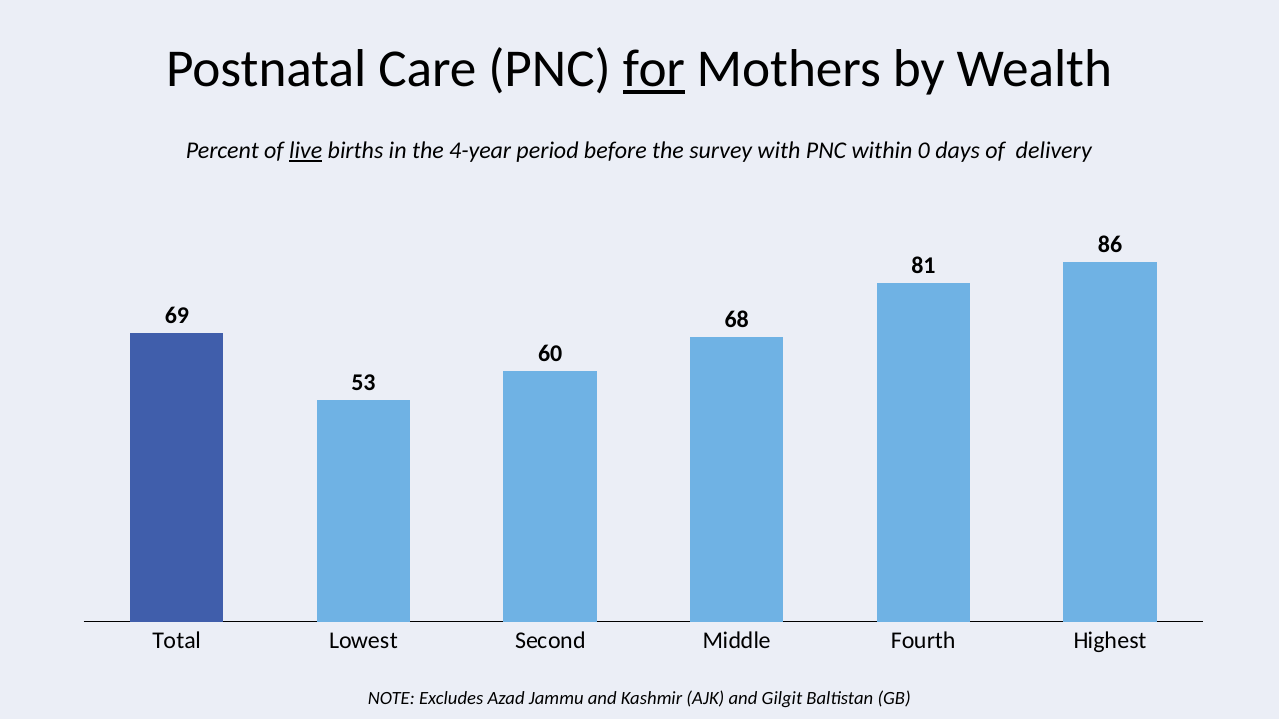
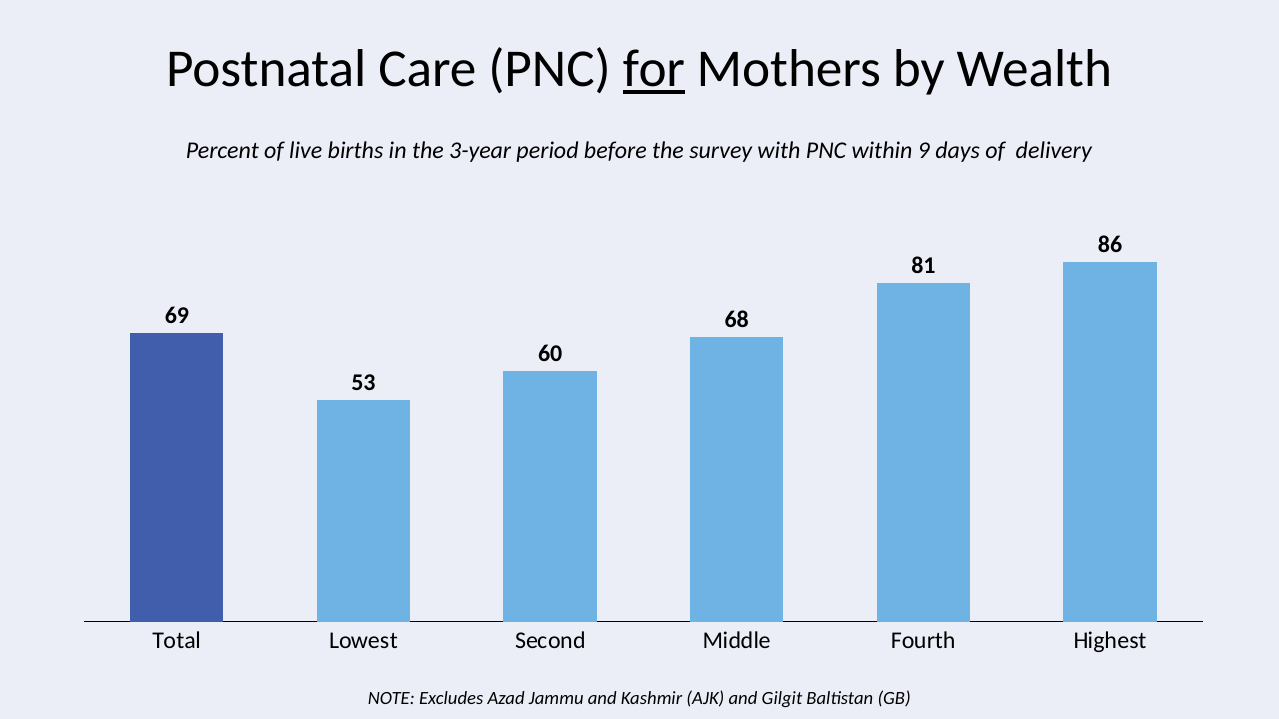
live underline: present -> none
4-year: 4-year -> 3-year
0: 0 -> 9
